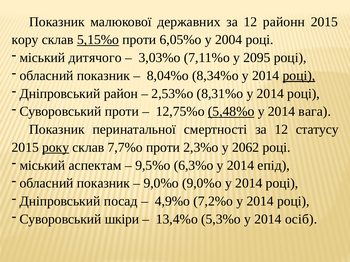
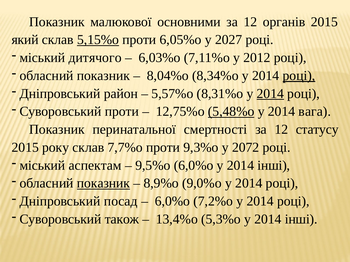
державних: державних -> основними
районн: районн -> органів
кору: кору -> який
2004: 2004 -> 2027
3,03%о: 3,03%о -> 6,03%о
2095: 2095 -> 2012
2,53%о: 2,53%о -> 5,57%о
2014 at (270, 94) underline: none -> present
року underline: present -> none
2,3%о: 2,3%о -> 9,3%о
2062: 2062 -> 2072
9,5%о 6,3%о: 6,3%о -> 6,0%о
епід at (274, 166): епід -> інші
показник at (103, 184) underline: none -> present
9,0%о at (161, 184): 9,0%о -> 8,9%о
4,9%о at (172, 202): 4,9%о -> 6,0%о
шкіри: шкіри -> також
5,3%о у 2014 осіб: осіб -> інші
